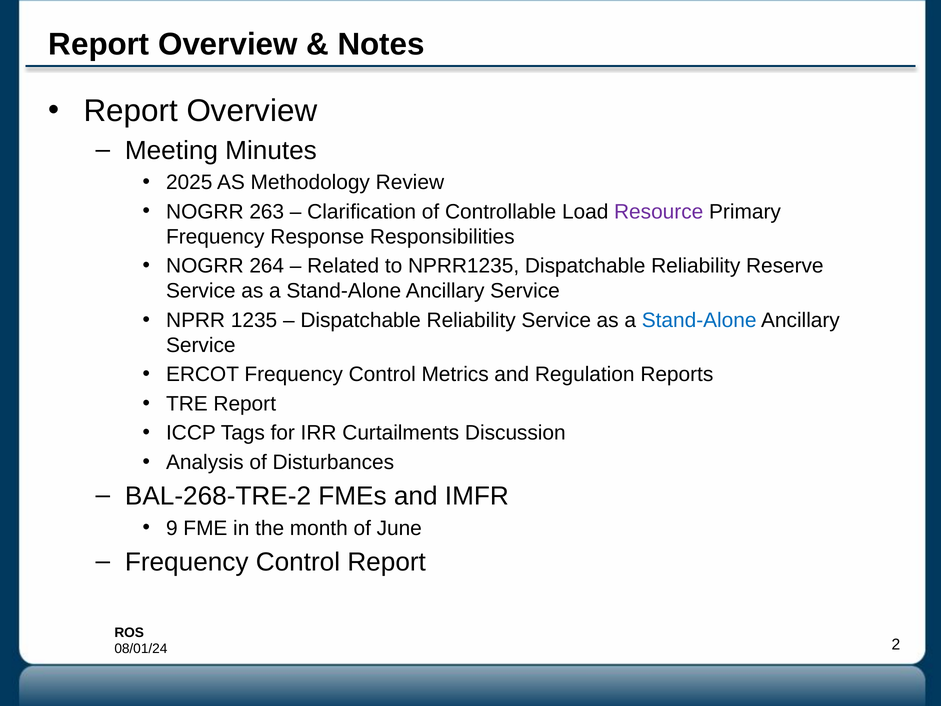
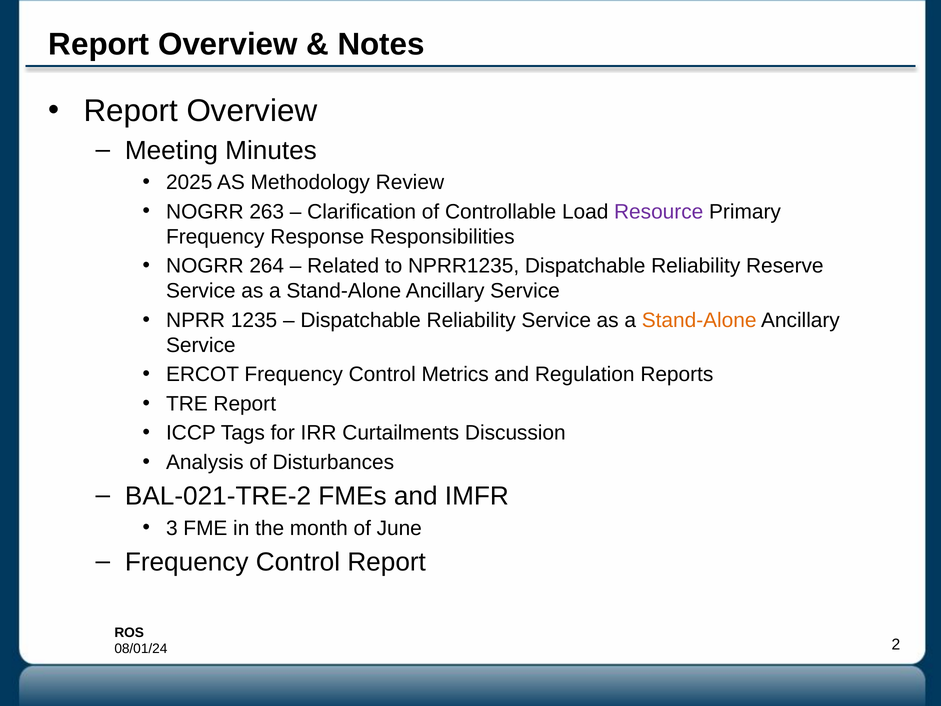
Stand-Alone at (699, 320) colour: blue -> orange
BAL-268-TRE-2: BAL-268-TRE-2 -> BAL-021-TRE-2
9: 9 -> 3
